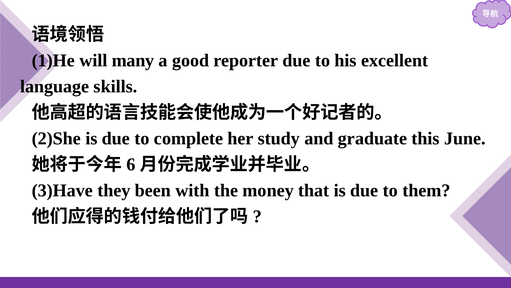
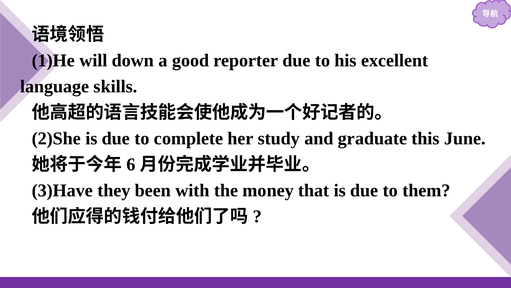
many: many -> down
